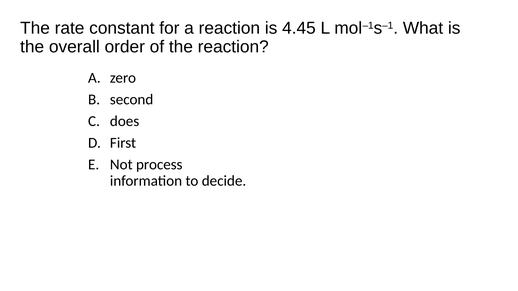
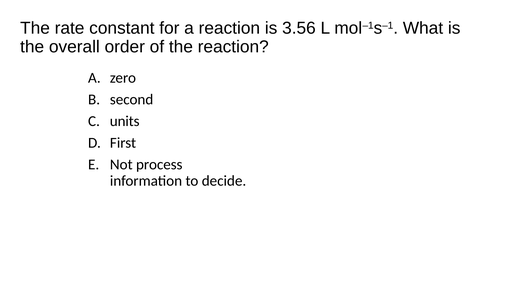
4.45: 4.45 -> 3.56
does: does -> units
